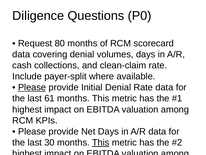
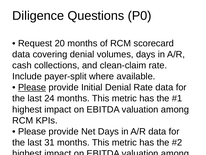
80: 80 -> 20
61: 61 -> 24
30: 30 -> 31
This at (101, 142) underline: present -> none
